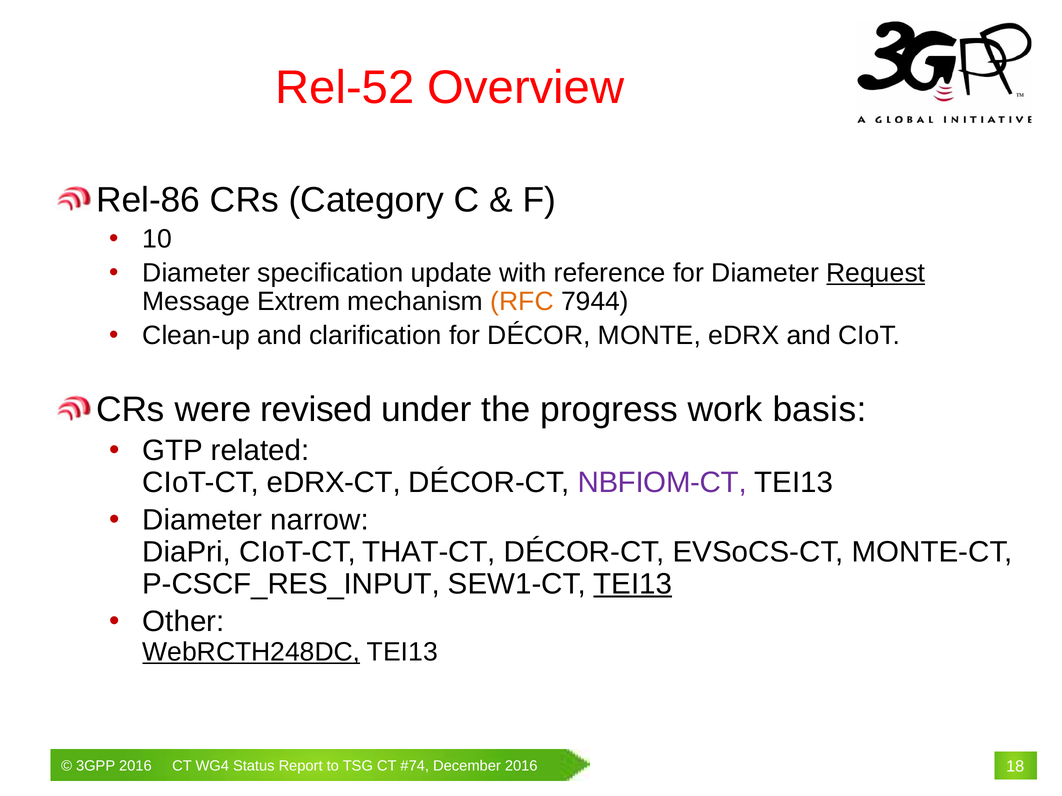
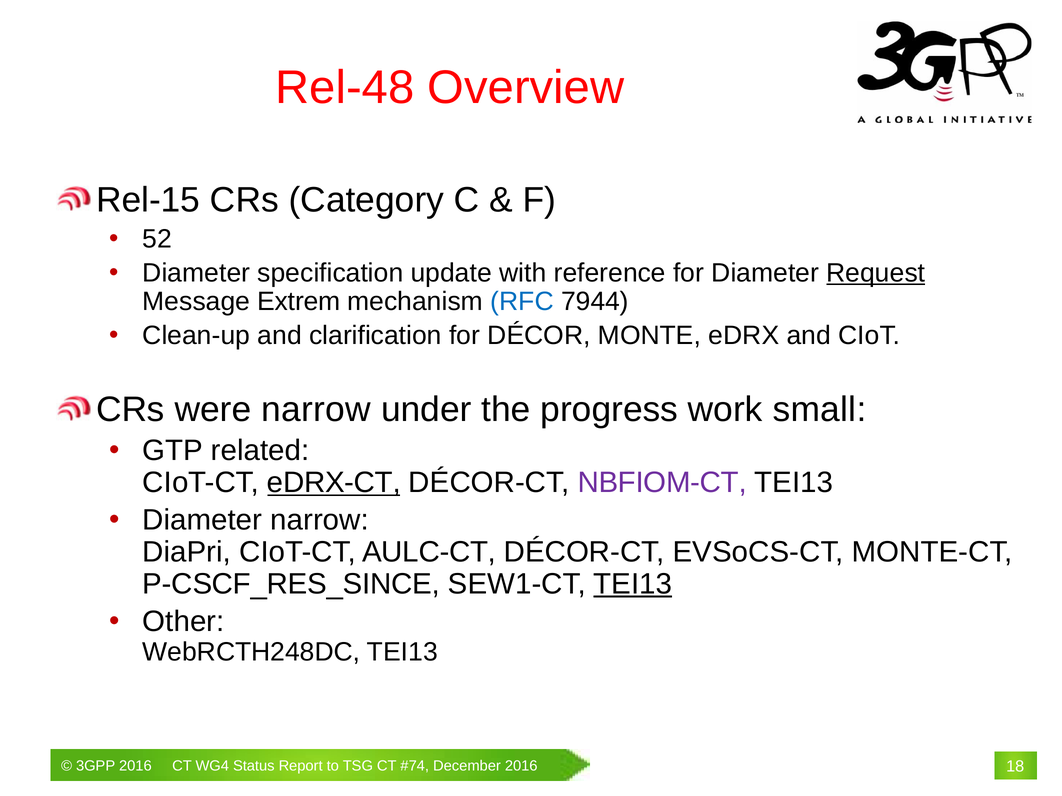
Rel-52: Rel-52 -> Rel-48
Rel-86: Rel-86 -> Rel-15
10: 10 -> 52
RFC colour: orange -> blue
were revised: revised -> narrow
basis: basis -> small
eDRX-CT underline: none -> present
THAT-CT: THAT-CT -> AULC-CT
P-CSCF_RES_INPUT: P-CSCF_RES_INPUT -> P-CSCF_RES_SINCE
WebRCTH248DC underline: present -> none
